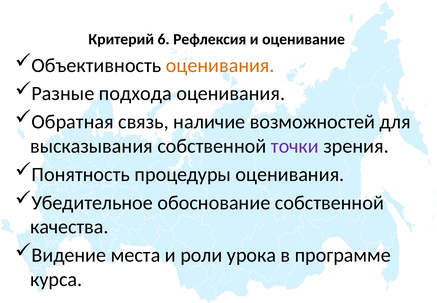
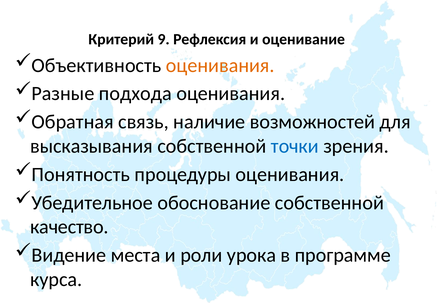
6: 6 -> 9
точки colour: purple -> blue
качества: качества -> качество
